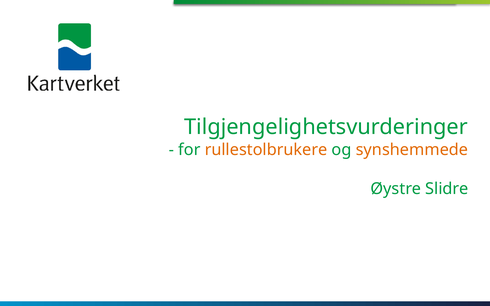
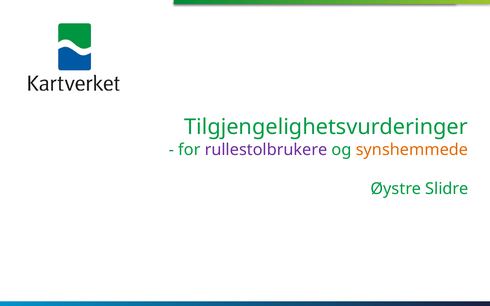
rullestolbrukere colour: orange -> purple
